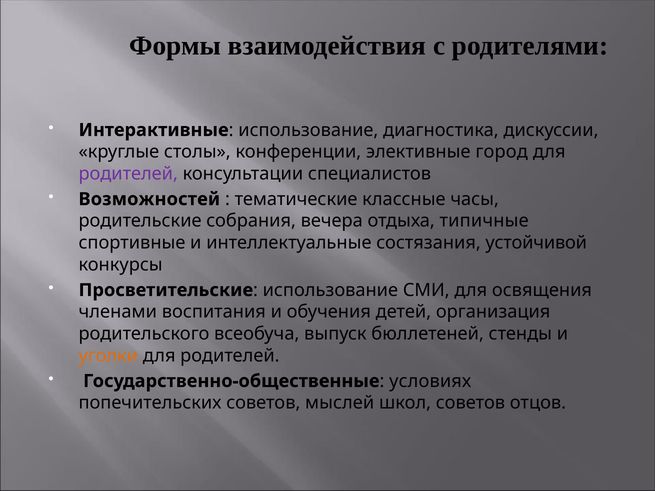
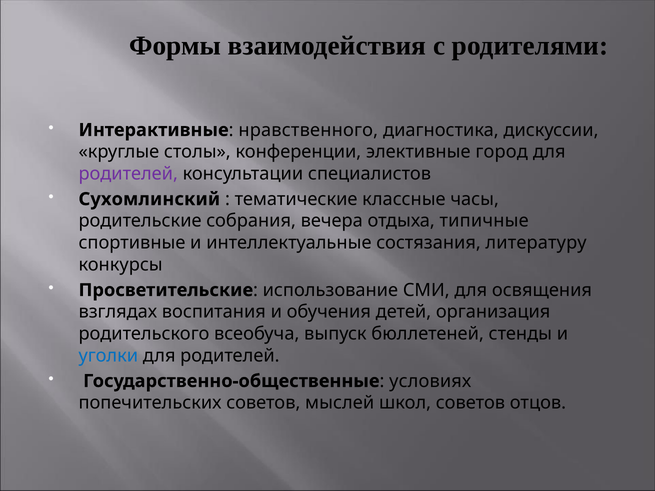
использование at (308, 130): использование -> нравственного
Возможностей: Возможностей -> Сухомлинский
устойчивой: устойчивой -> литературу
членами: членами -> взглядах
уголки colour: orange -> blue
